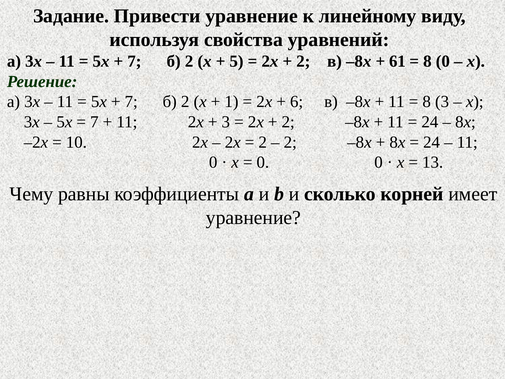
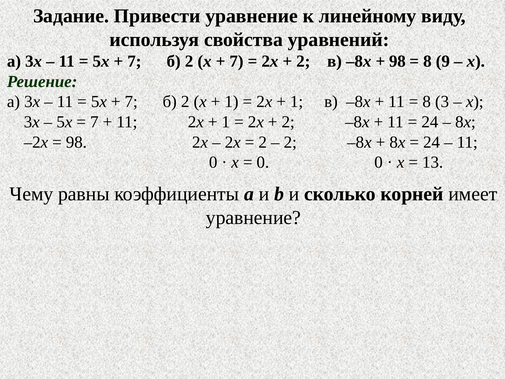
5 at (236, 61): 5 -> 7
61 at (397, 61): 61 -> 98
8 0: 0 -> 9
6 at (297, 102): 6 -> 1
3 at (226, 122): 3 -> 1
10 at (76, 142): 10 -> 98
